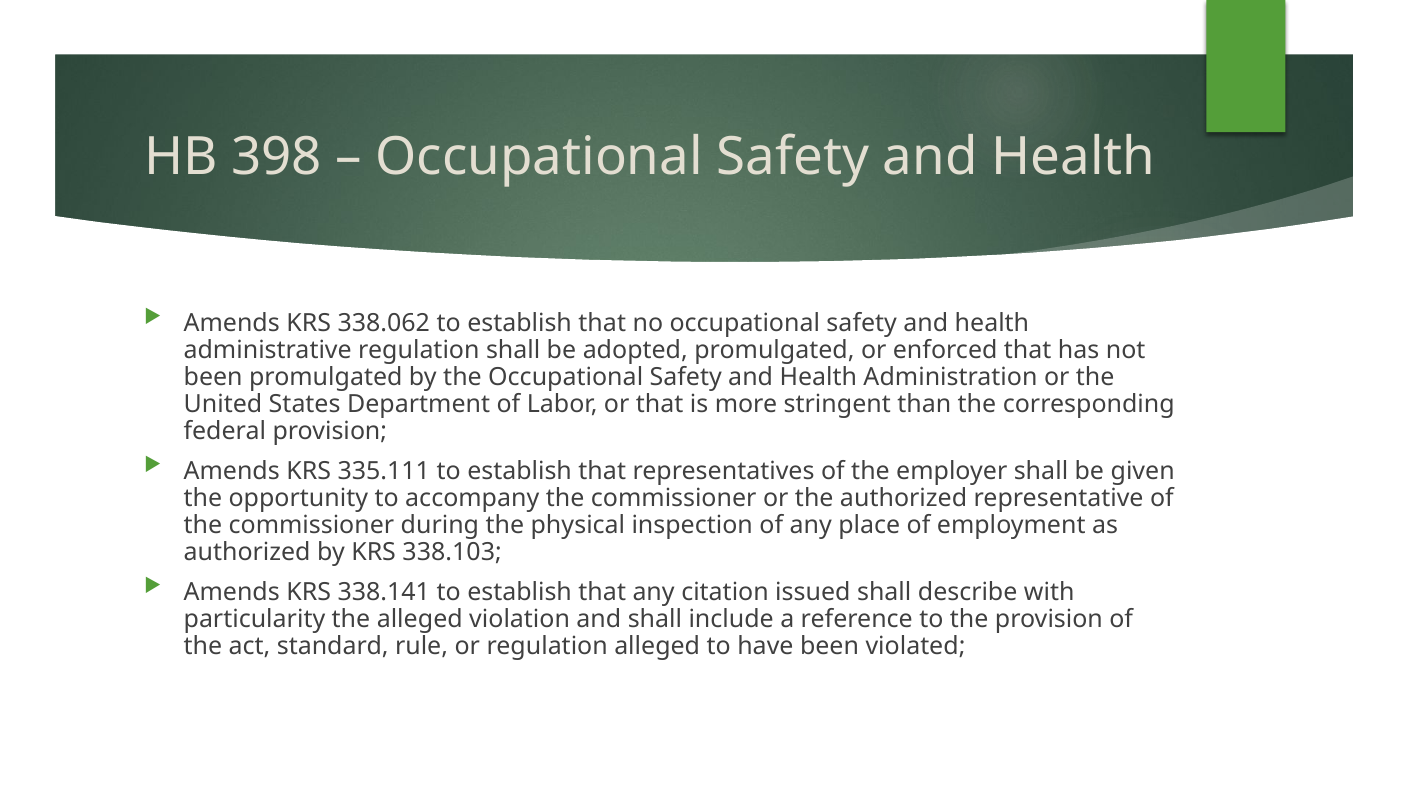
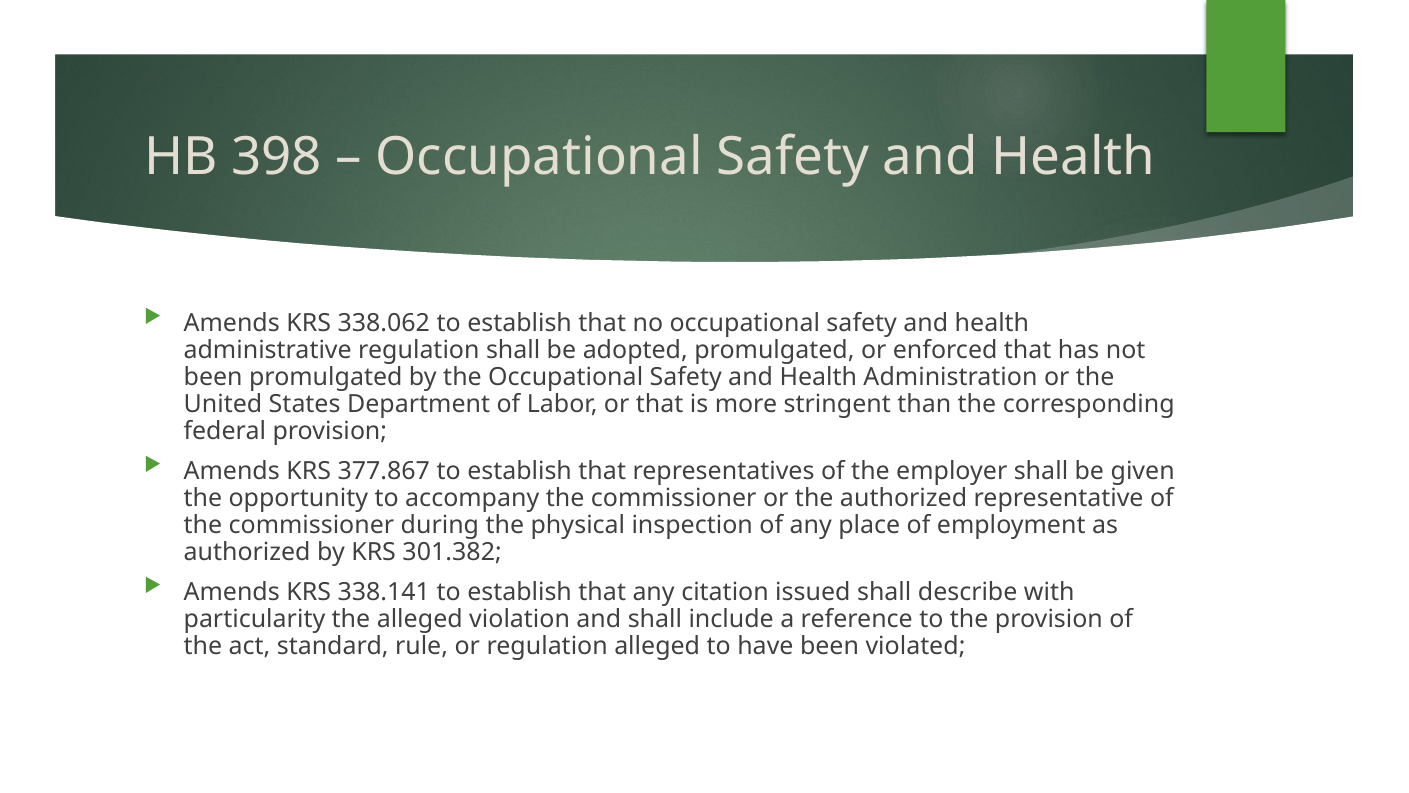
335.111: 335.111 -> 377.867
338.103: 338.103 -> 301.382
